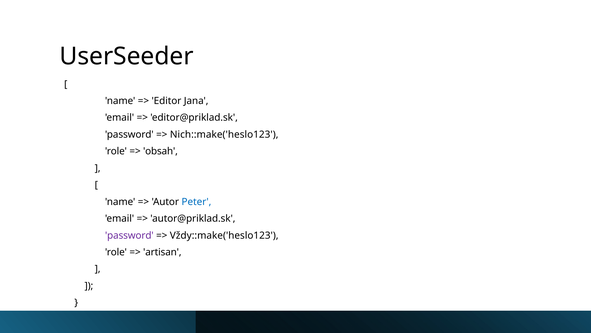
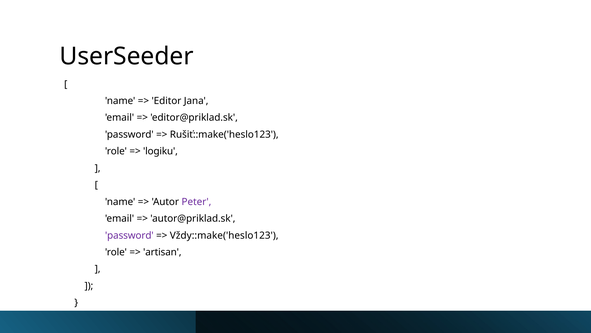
Nich::make('heslo123: Nich::make('heslo123 -> Rušiť::make('heslo123
obsah: obsah -> logiku
Peter colour: blue -> purple
